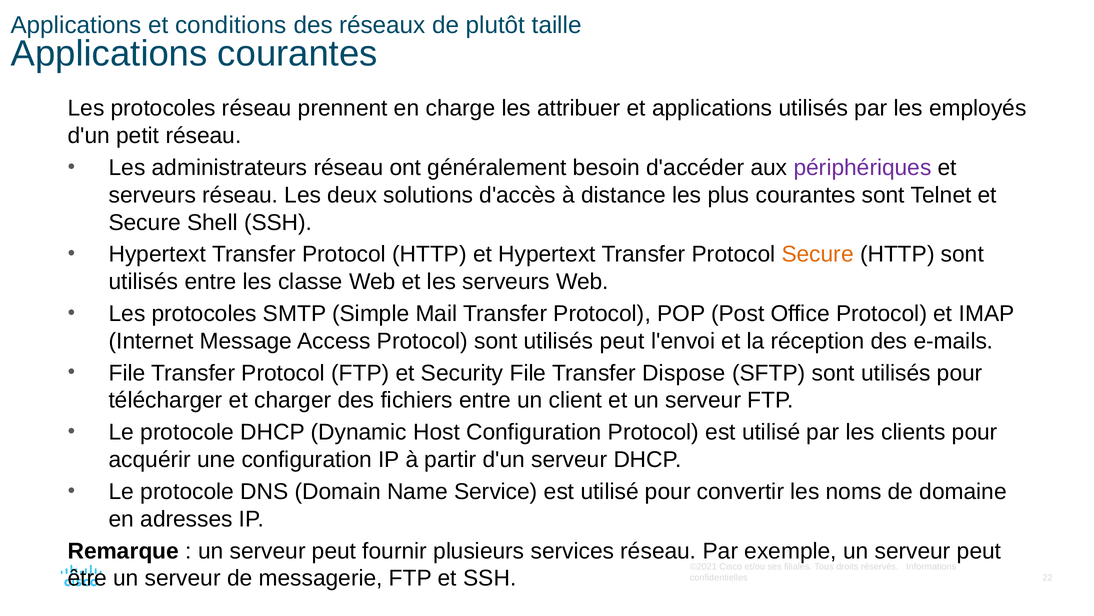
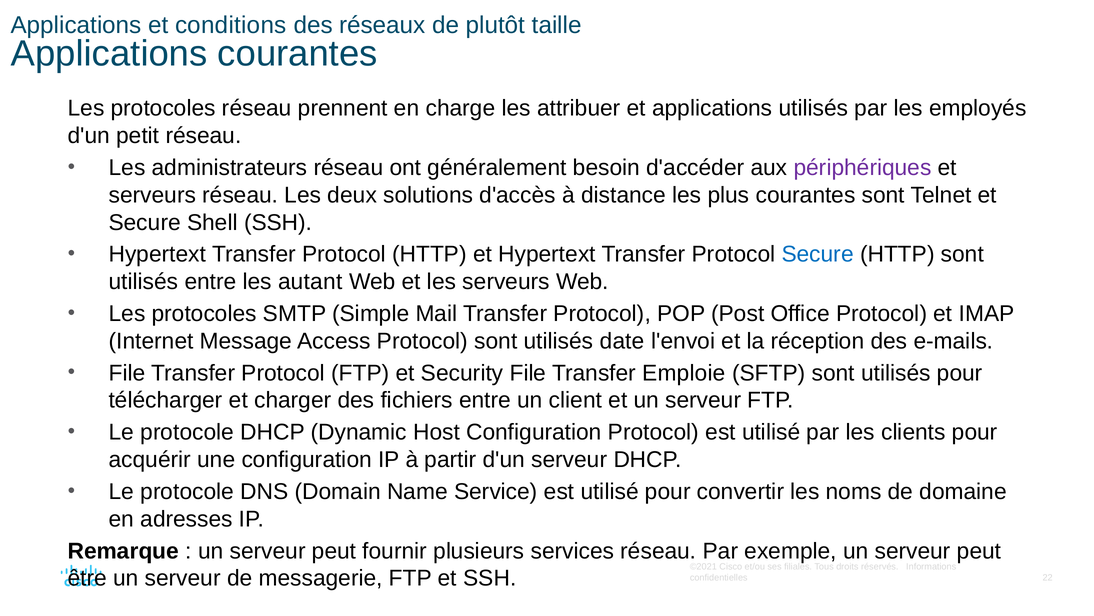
Secure at (818, 254) colour: orange -> blue
classe: classe -> autant
utilisés peut: peut -> date
Dispose: Dispose -> Emploie
